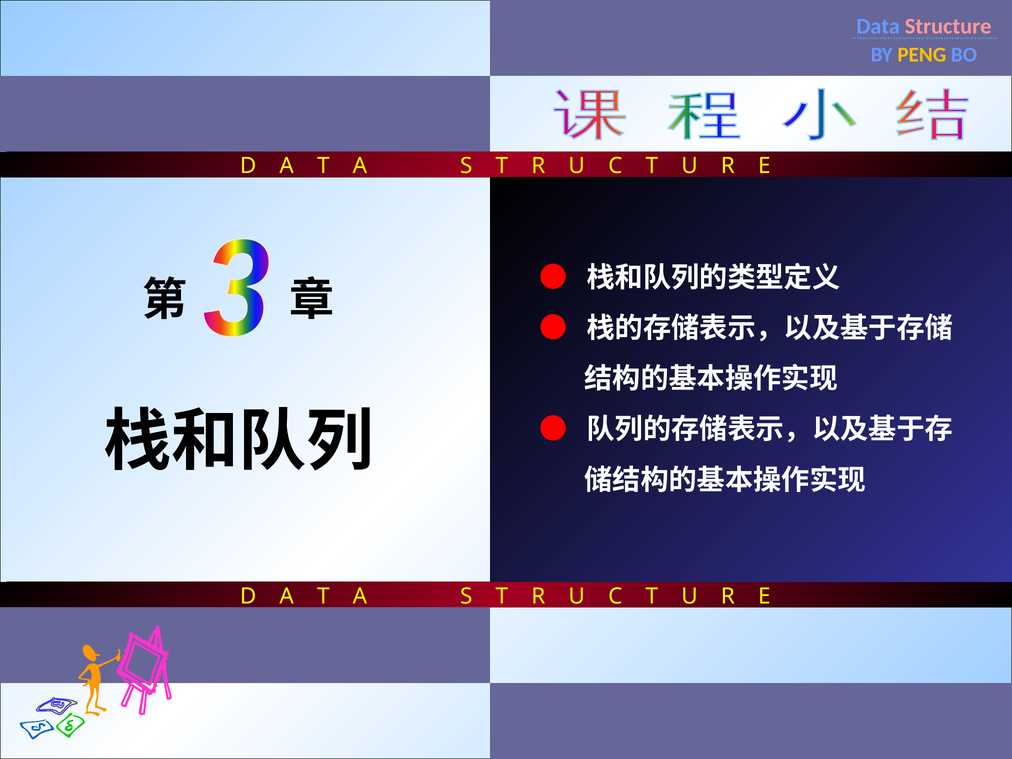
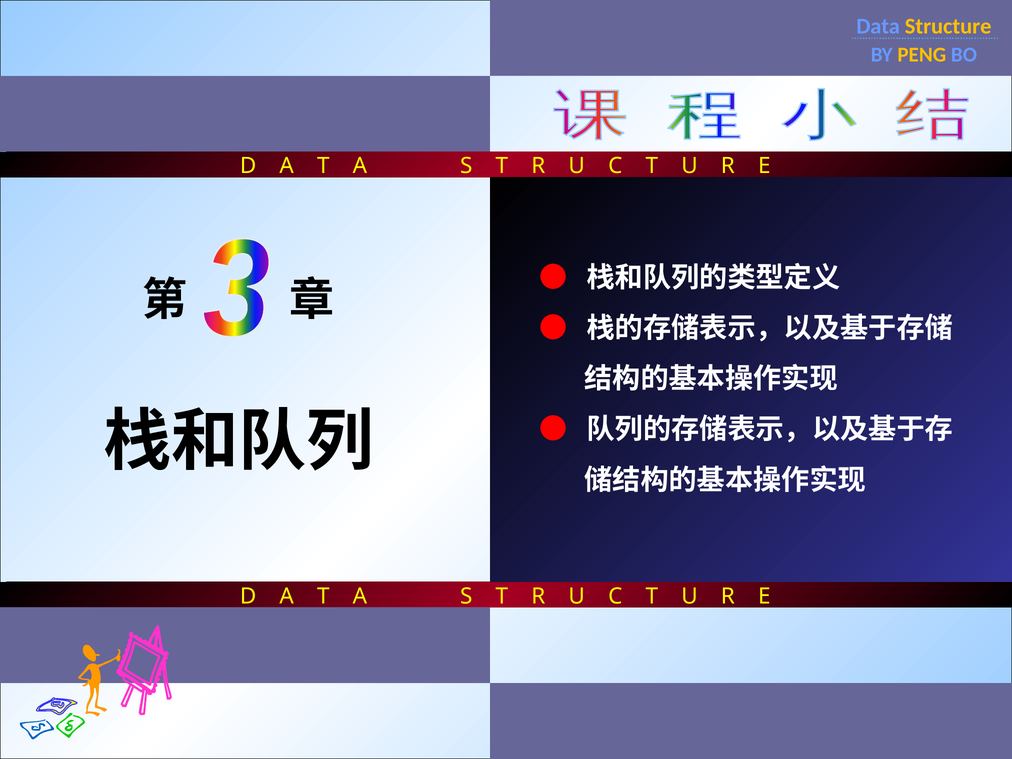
Structure colour: pink -> yellow
